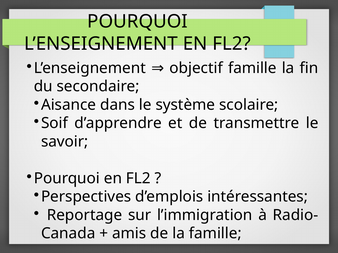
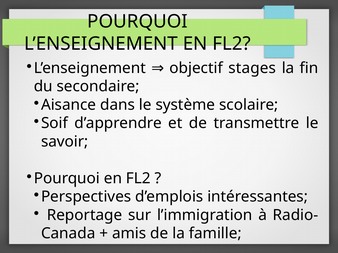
objectif famille: famille -> stages
